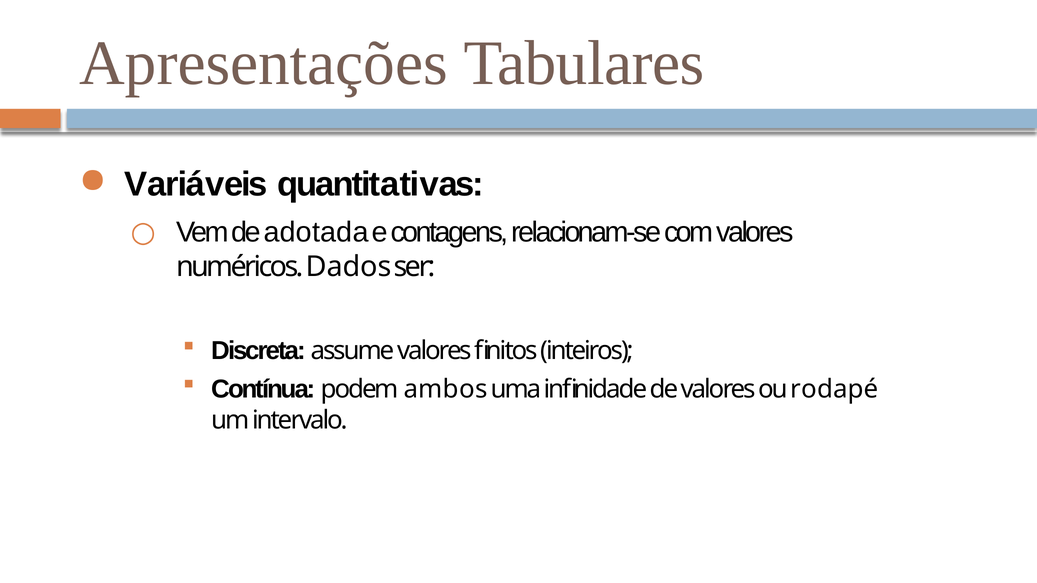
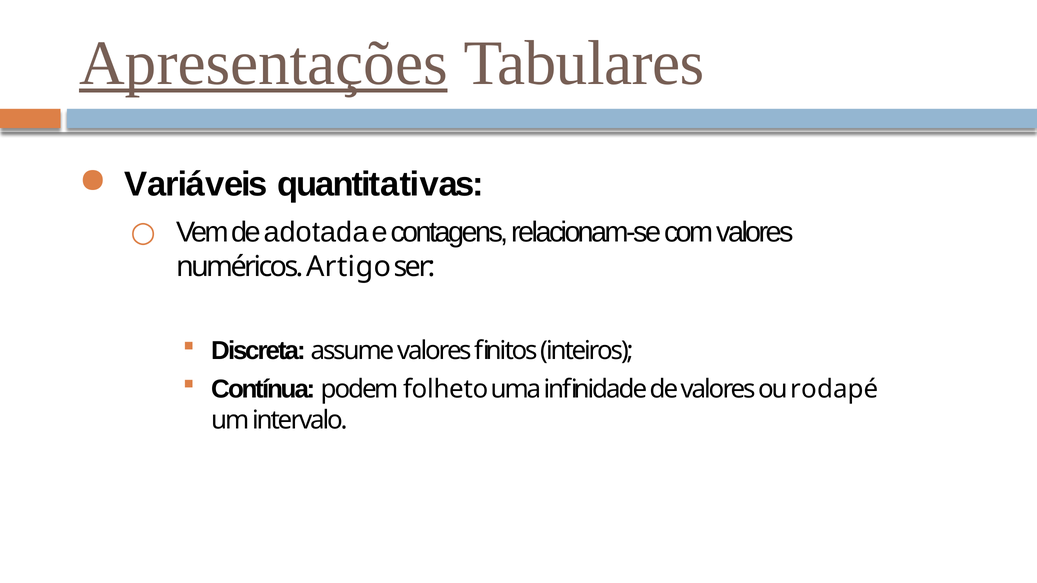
Apresentações underline: none -> present
Dados: Dados -> Artigo
ambos: ambos -> folheto
